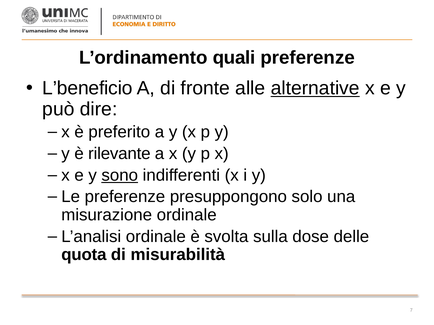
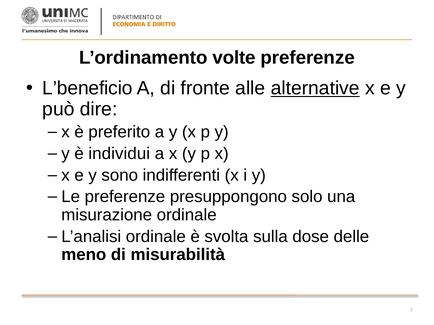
quali: quali -> volte
rilevante: rilevante -> individui
sono underline: present -> none
quota: quota -> meno
